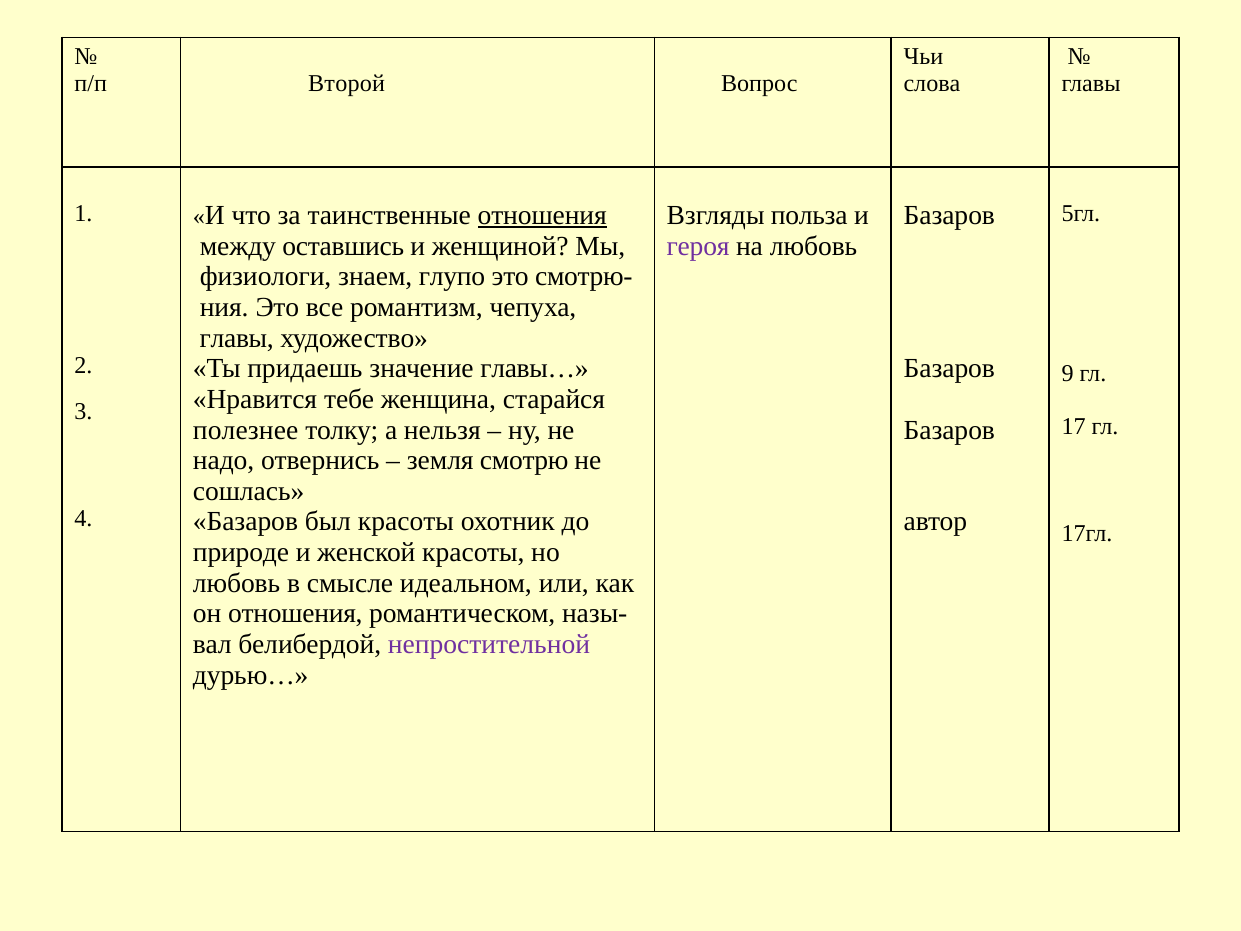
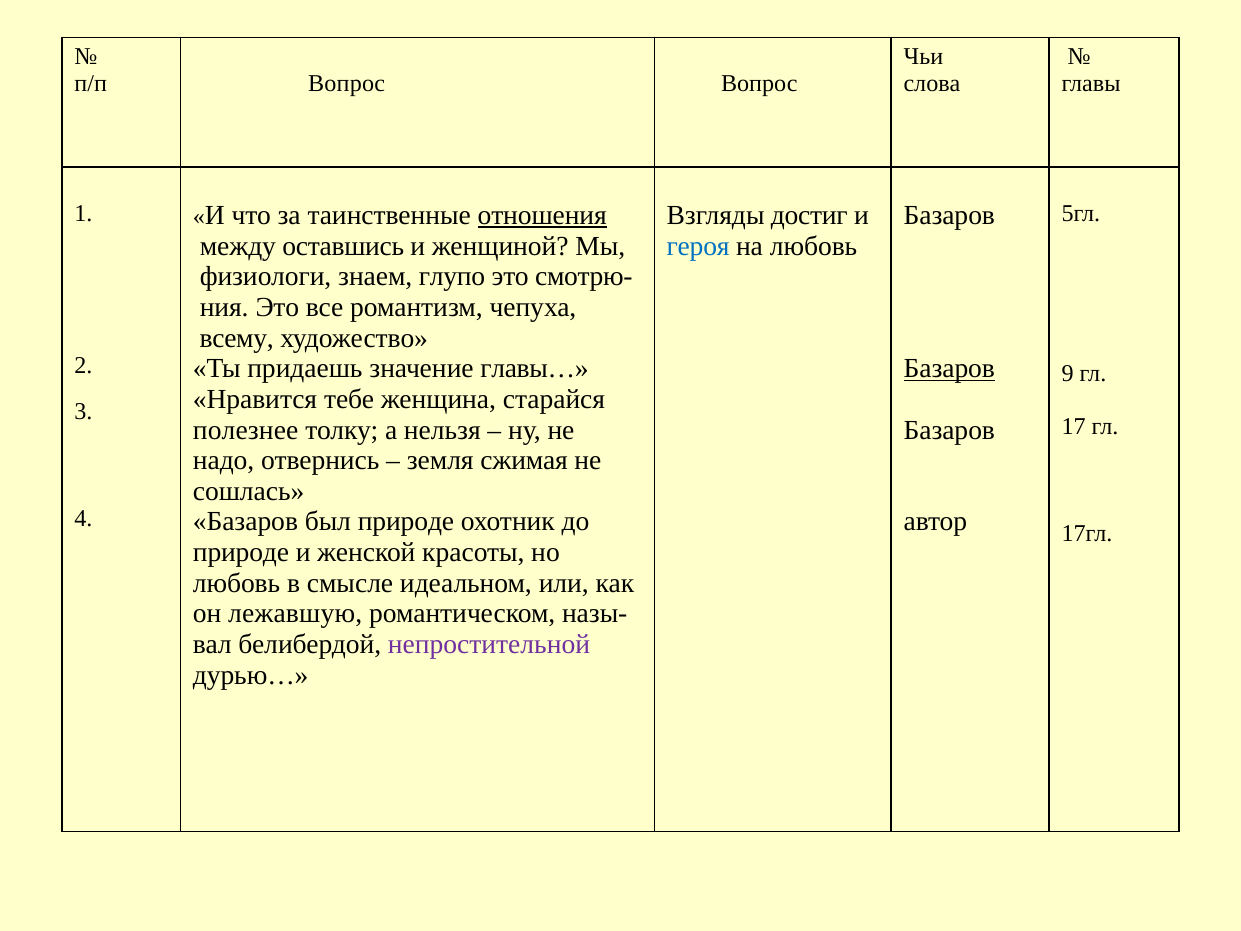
п/п Второй: Второй -> Вопрос
польза: польза -> достиг
героя colour: purple -> blue
главы at (237, 338): главы -> всему
Базаров at (949, 369) underline: none -> present
смотрю: смотрю -> сжимая
был красоты: красоты -> природе
он отношения: отношения -> лежавшую
